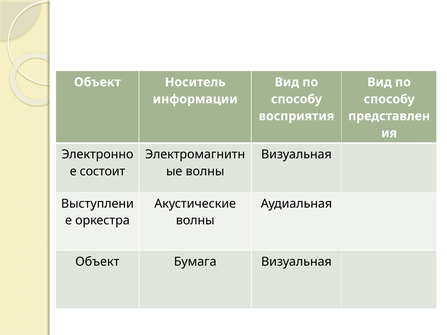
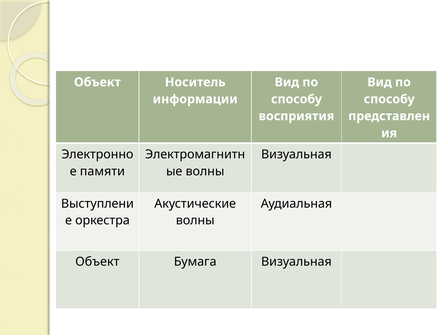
состоит: состоит -> памяти
